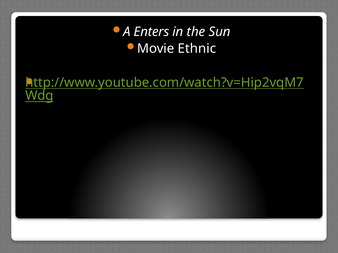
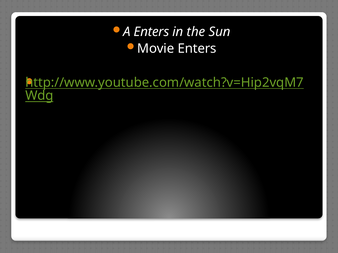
Movie Ethnic: Ethnic -> Enters
